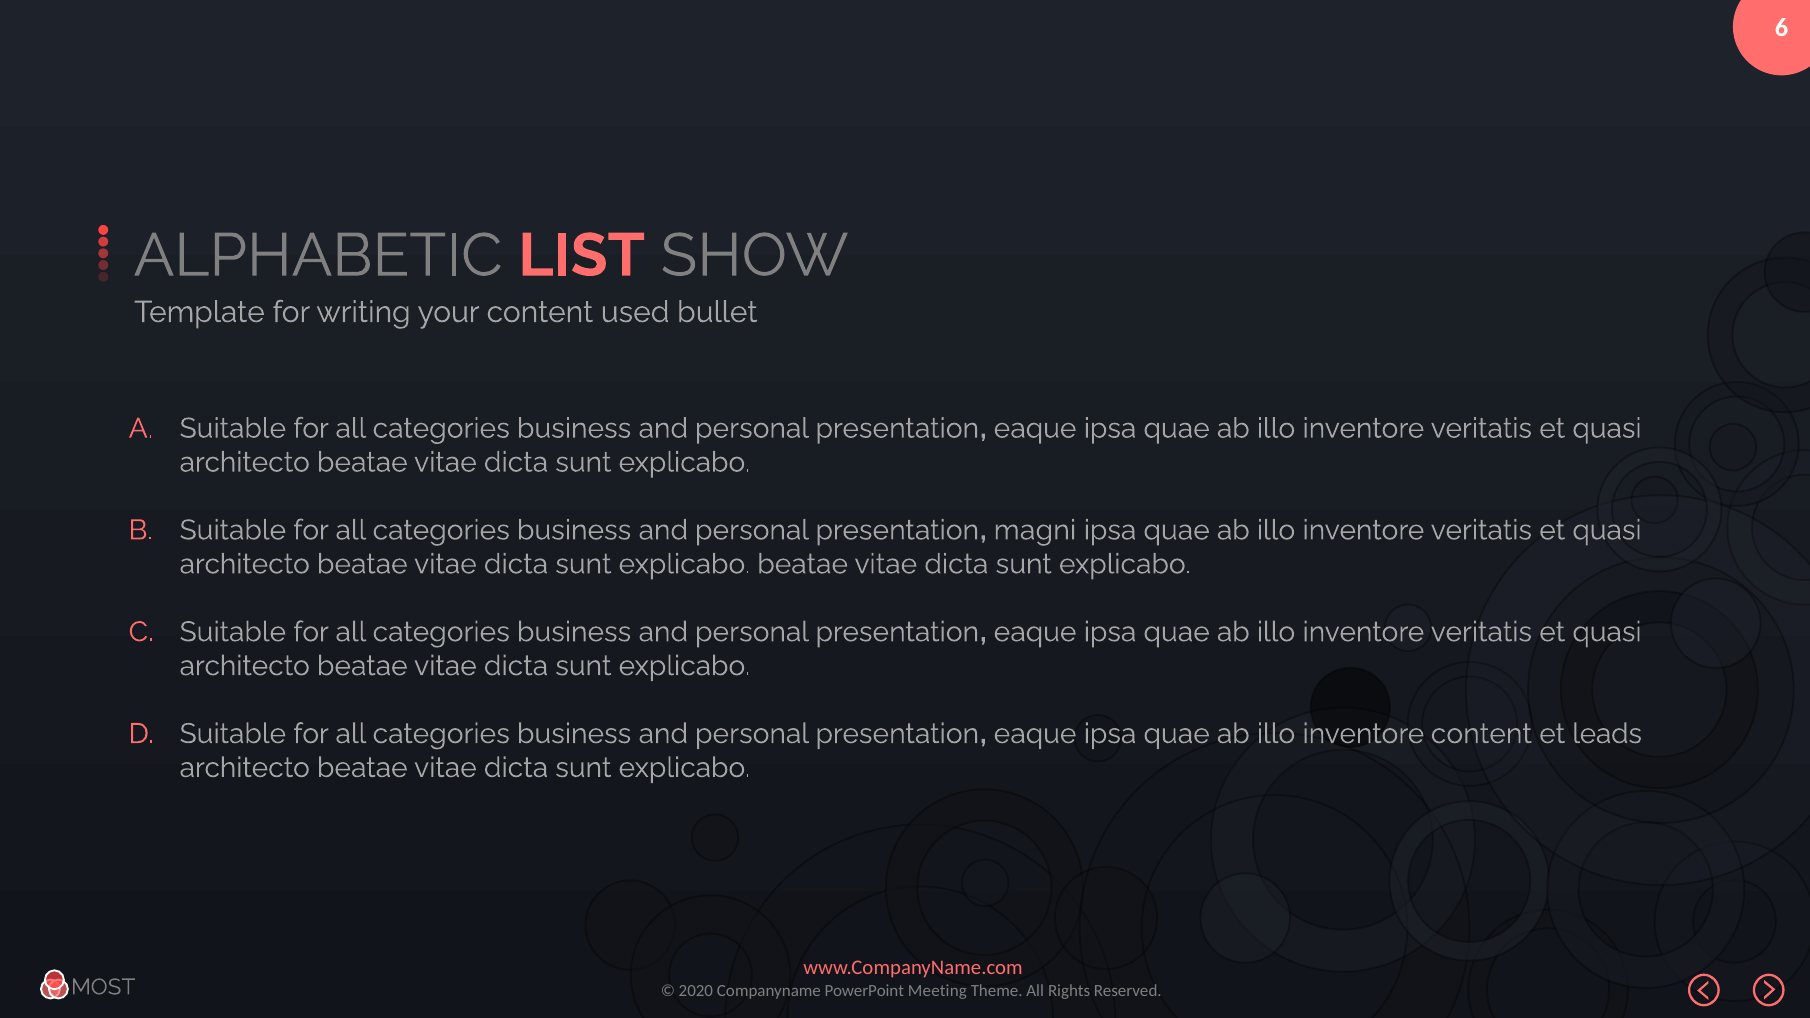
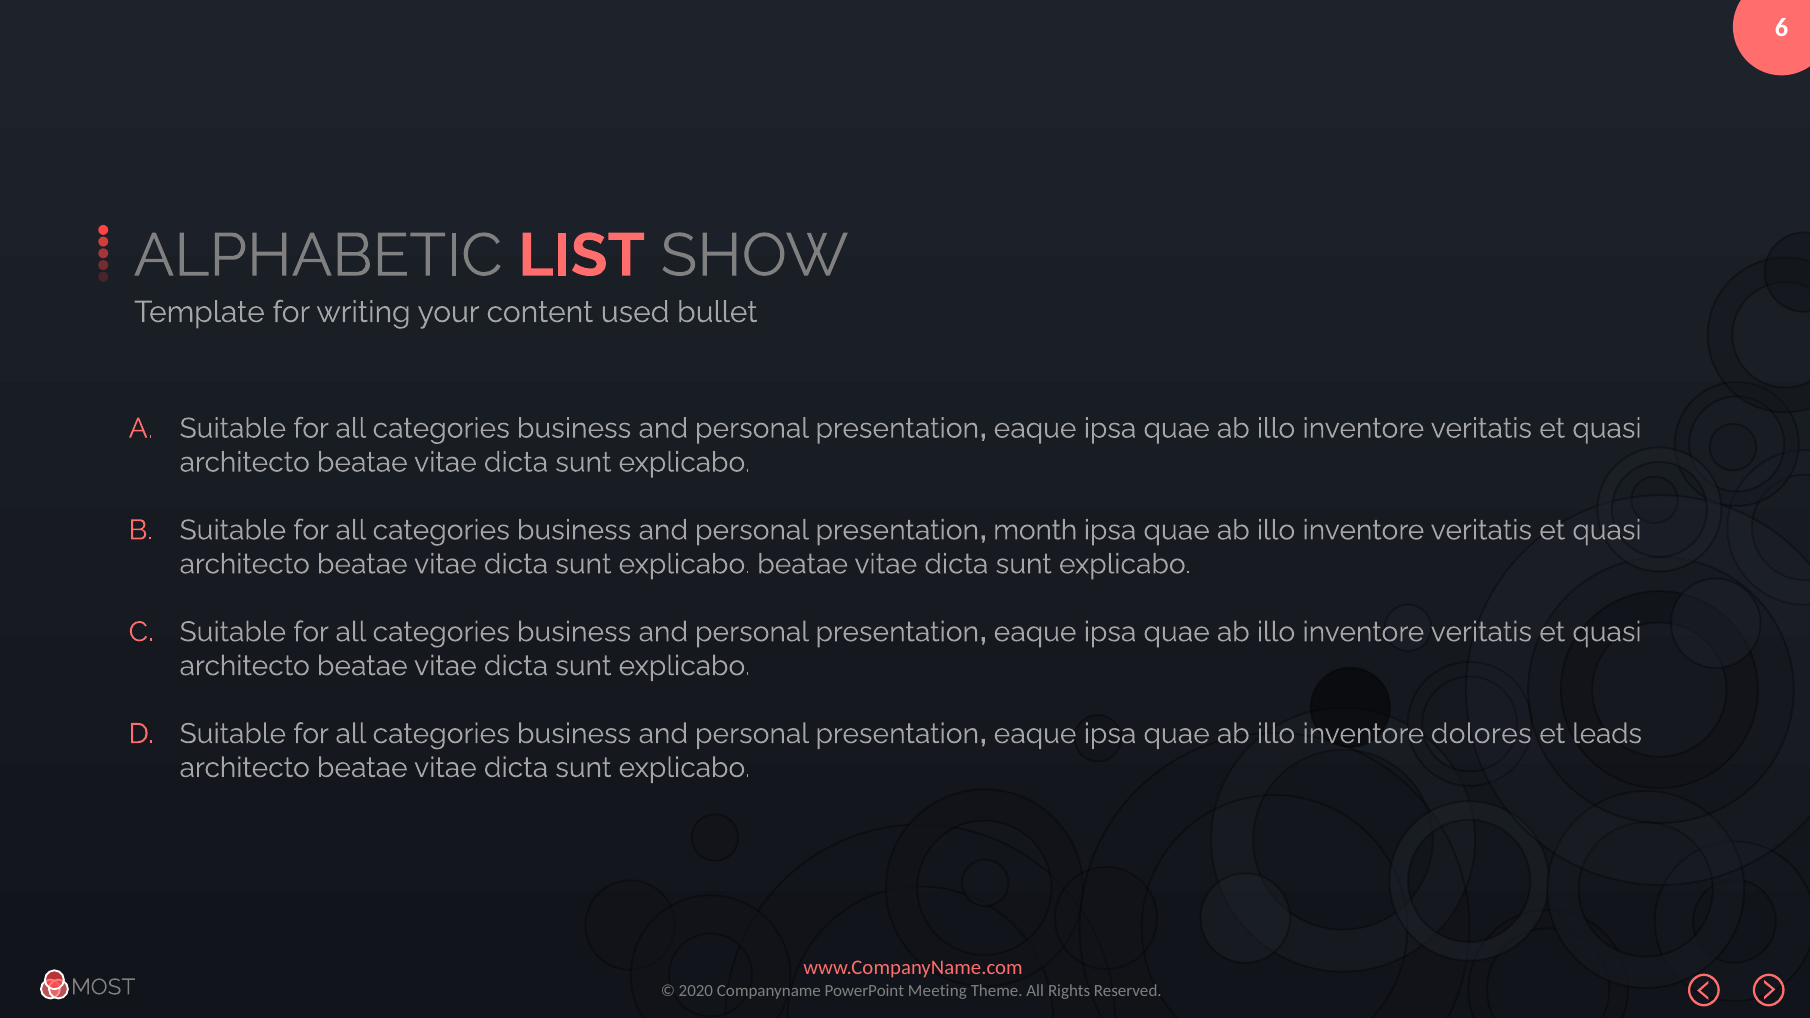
magni: magni -> month
inventore content: content -> dolores
